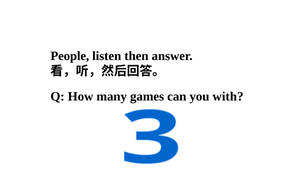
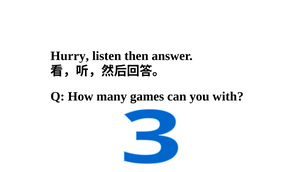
People: People -> Hurry
